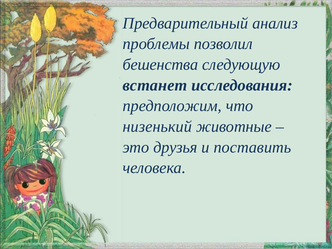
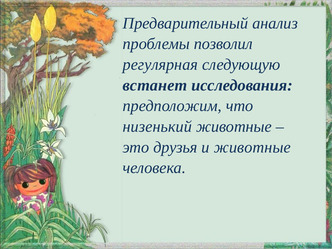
бешенства: бешенства -> регулярная
и поставить: поставить -> животные
